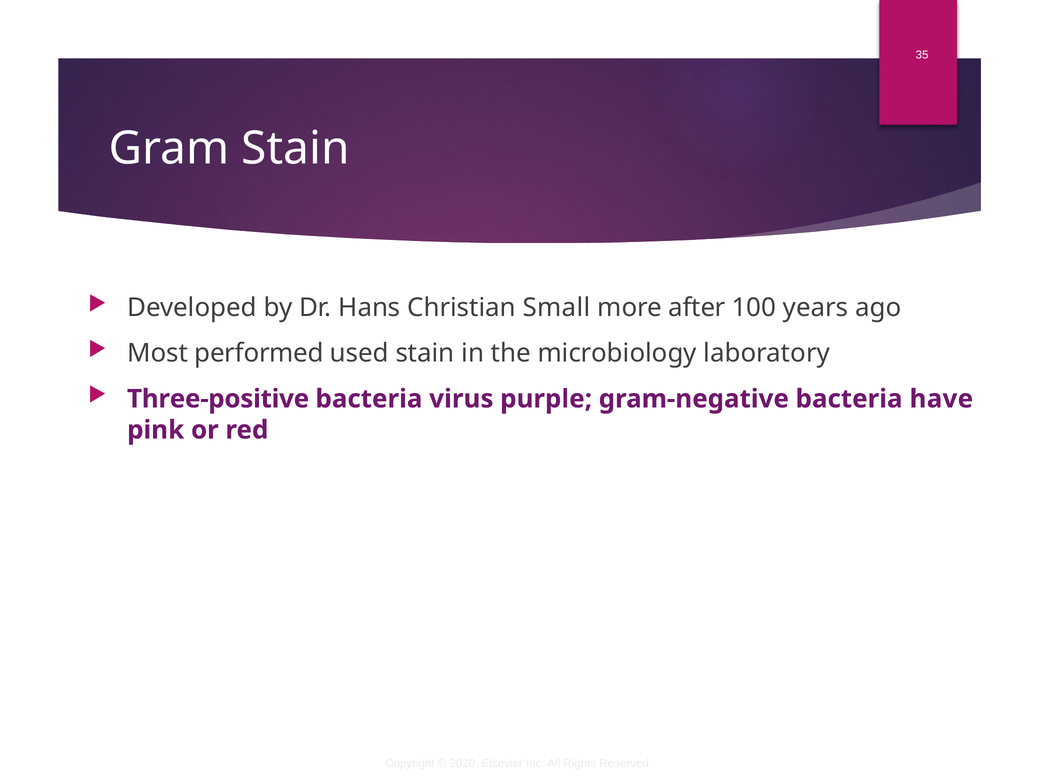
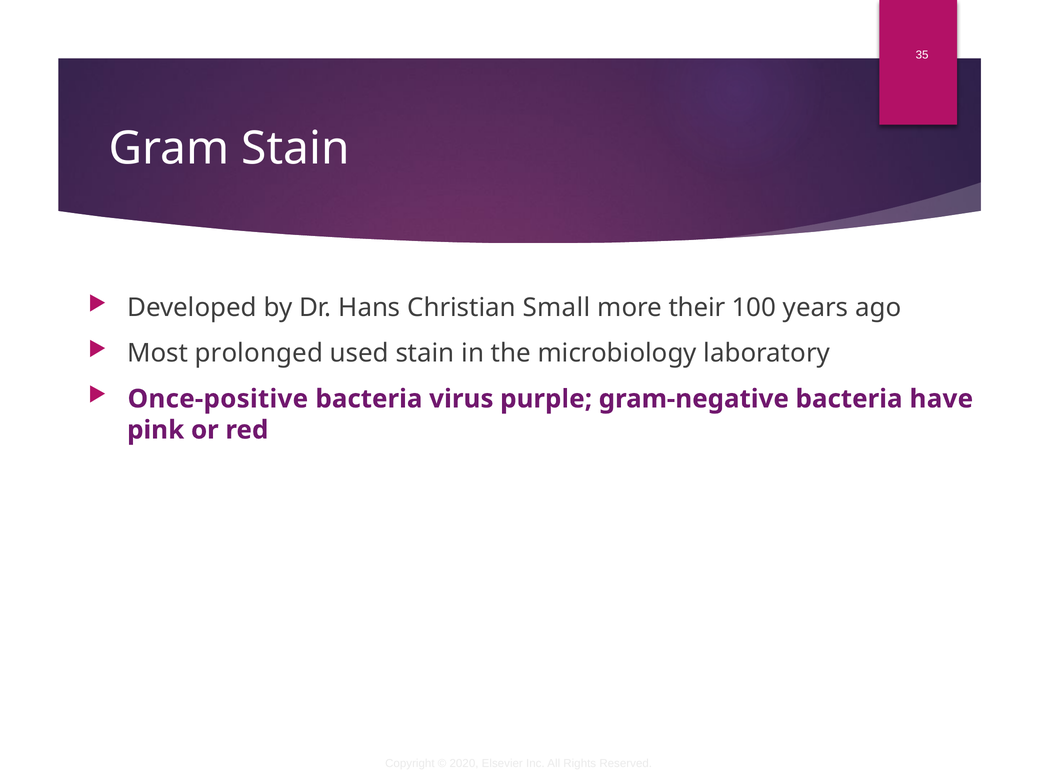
after: after -> their
performed: performed -> prolonged
Three-positive: Three-positive -> Once-positive
